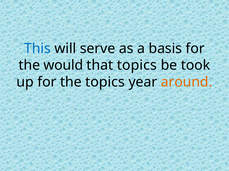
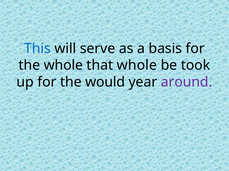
the would: would -> whole
that topics: topics -> whole
the topics: topics -> would
around colour: orange -> purple
